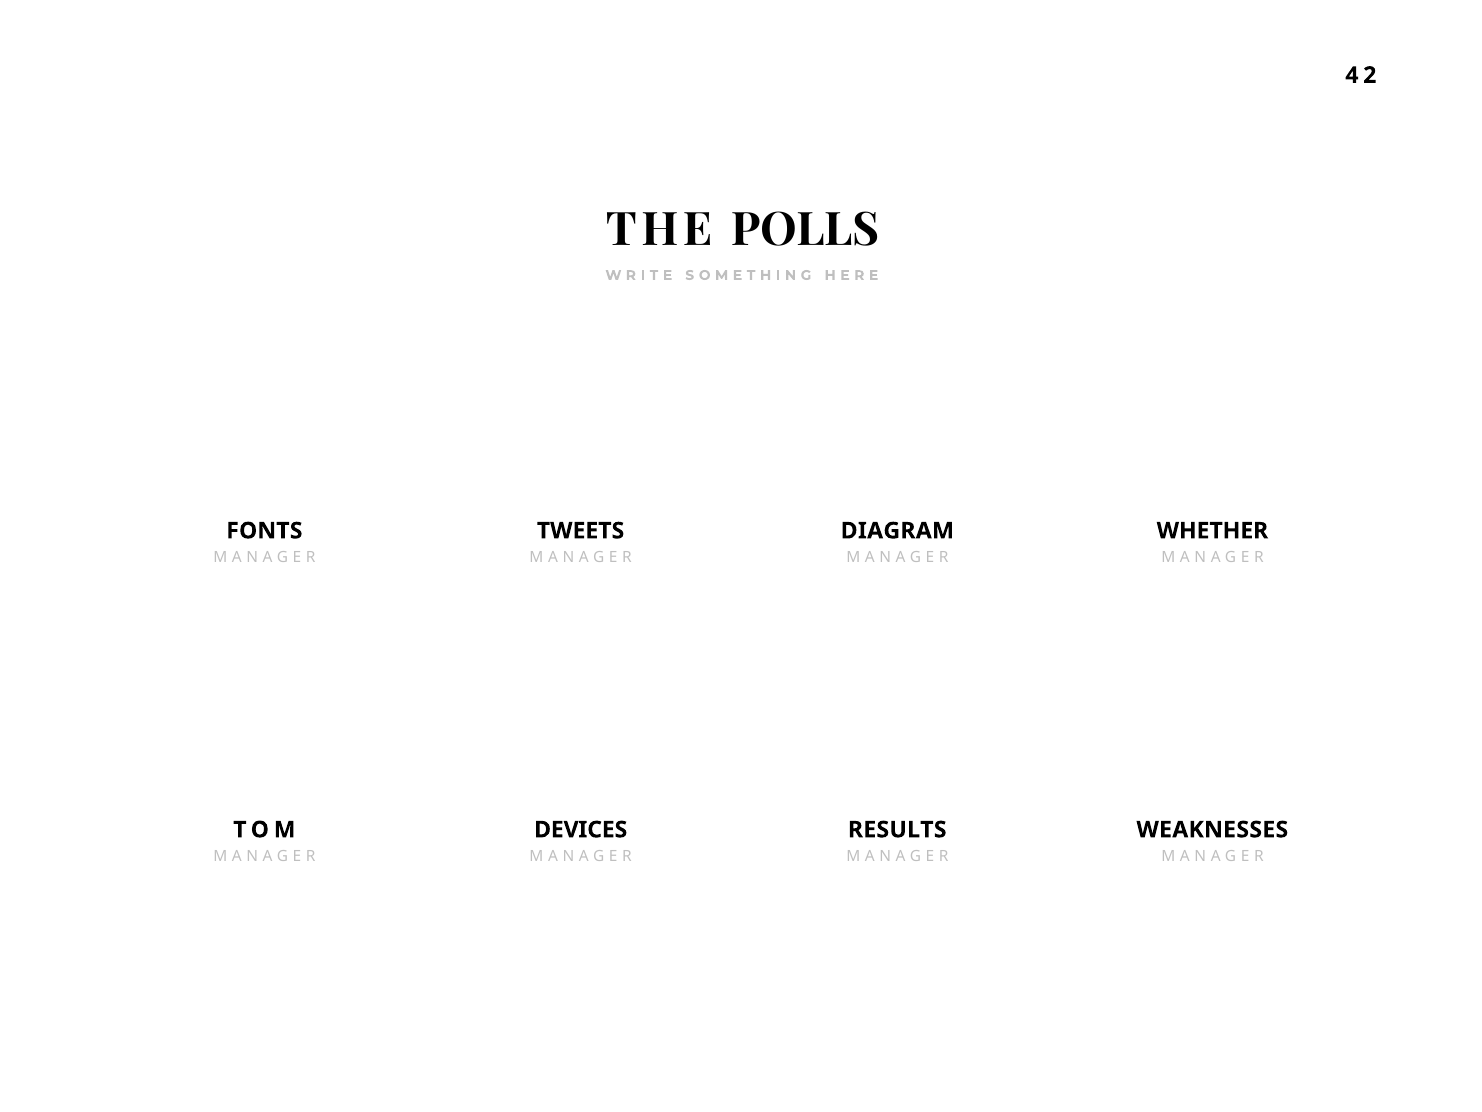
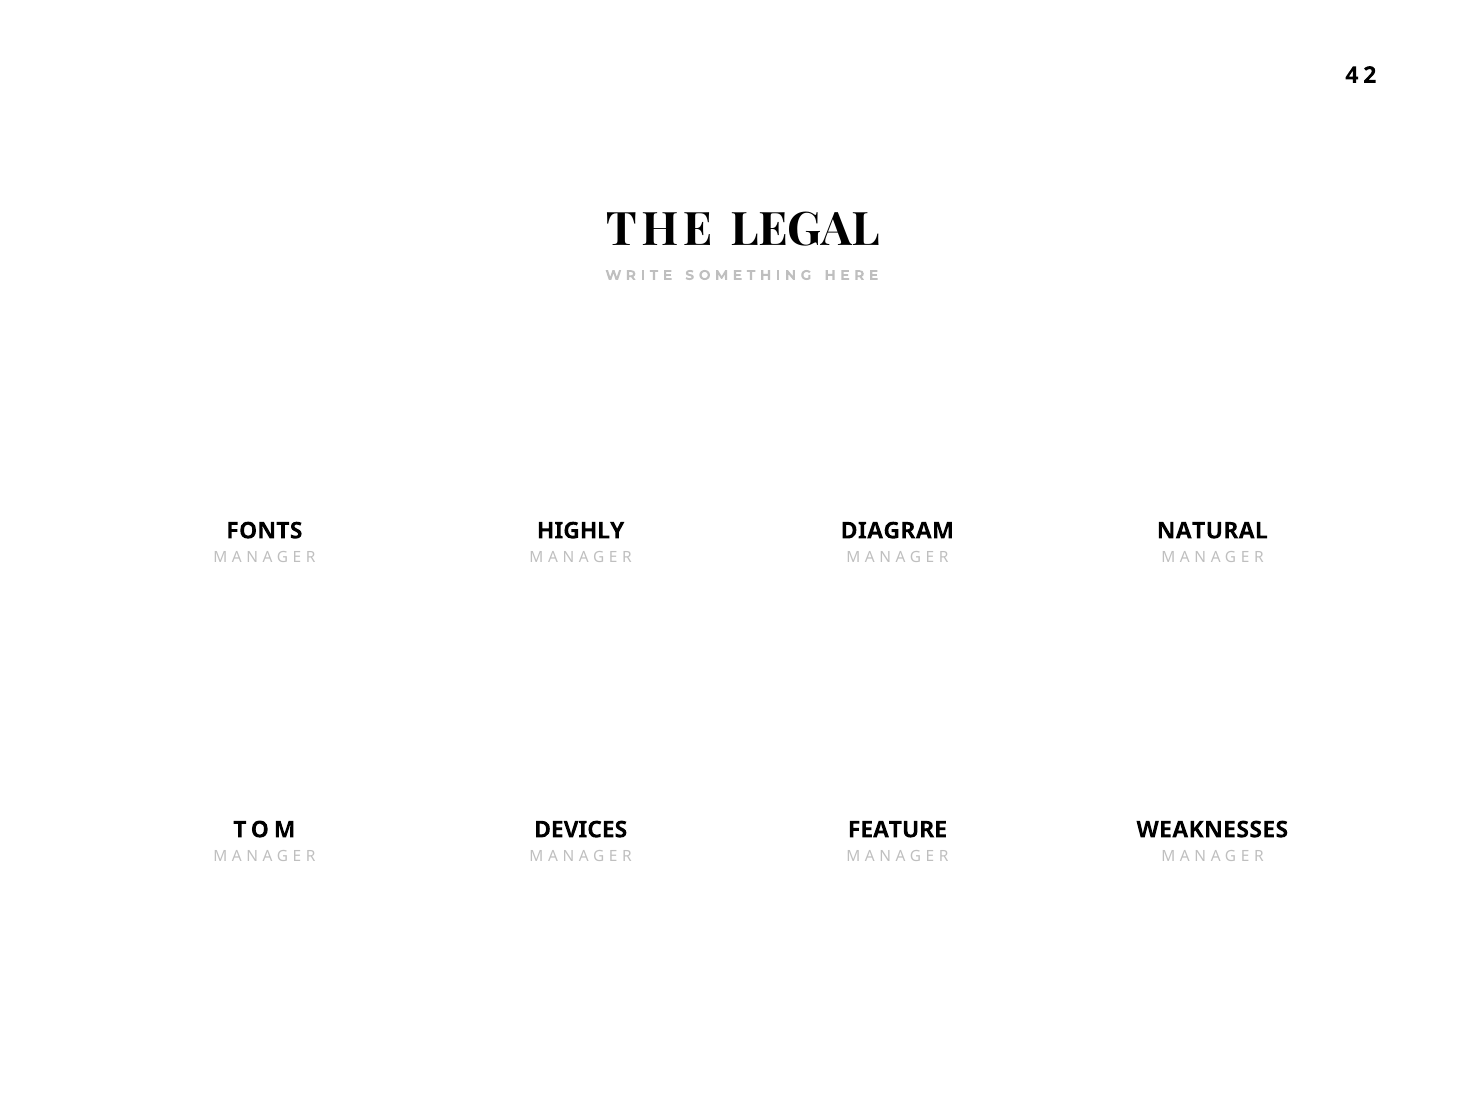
POLLS: POLLS -> LEGAL
TWEETS: TWEETS -> HIGHLY
WHETHER: WHETHER -> NATURAL
RESULTS: RESULTS -> FEATURE
